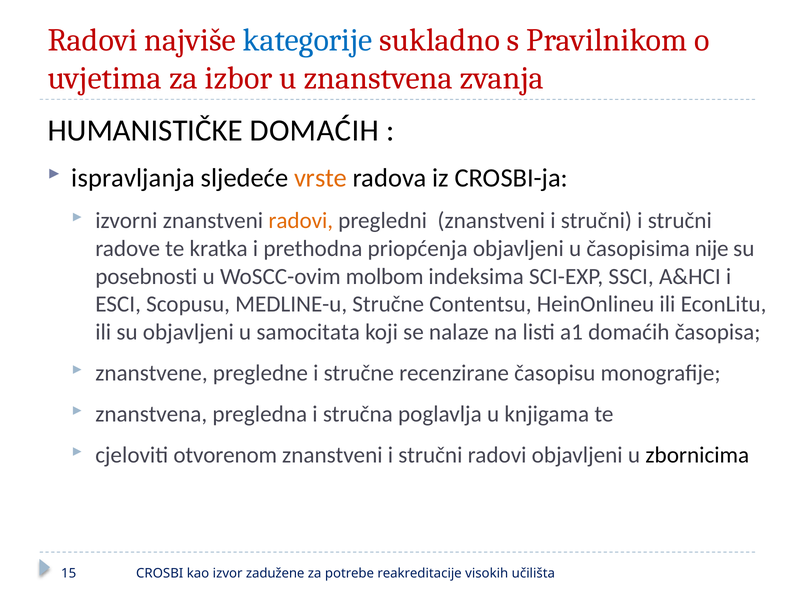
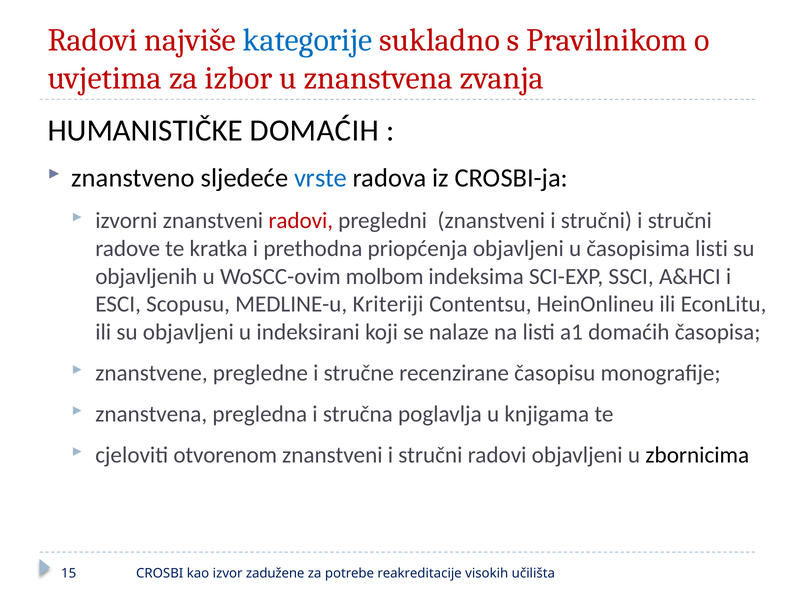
ispravljanja: ispravljanja -> znanstveno
vrste colour: orange -> blue
radovi at (301, 221) colour: orange -> red
časopisima nije: nije -> listi
posebnosti: posebnosti -> objavljenih
MEDLINE-u Stručne: Stručne -> Kriteriji
samocitata: samocitata -> indeksirani
